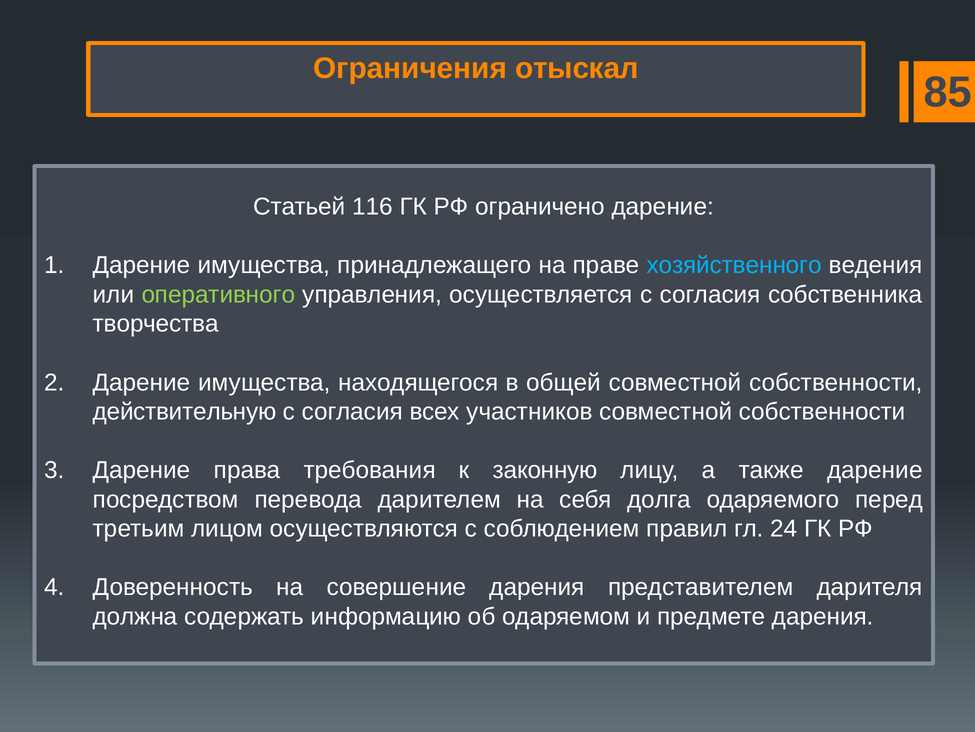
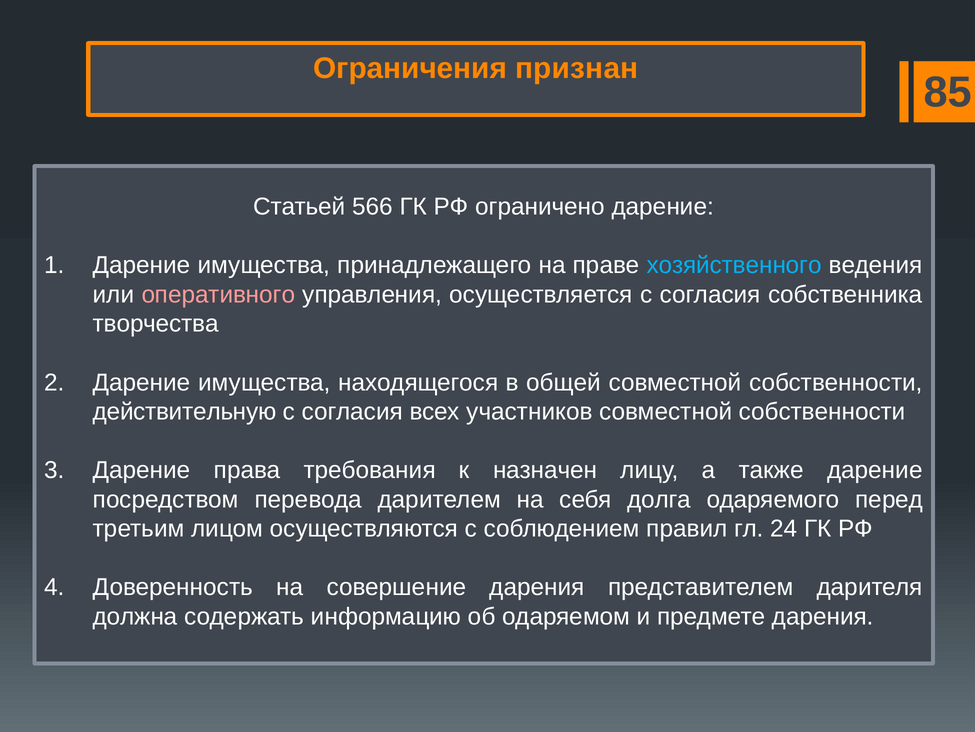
отыскал: отыскал -> признан
116: 116 -> 566
оперативного colour: light green -> pink
законную: законную -> назначен
